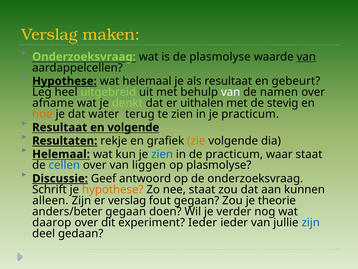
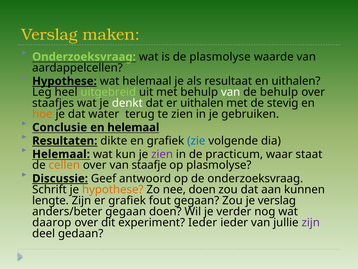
van at (306, 57) underline: present -> none
en gebeurt: gebeurt -> uithalen
de namen: namen -> behulp
afname: afname -> staafjes
denkt colour: light green -> white
je practicum: practicum -> gebruiken
Resultaat at (60, 127): Resultaat -> Conclusie
en volgende: volgende -> helemaal
rekje: rekje -> dikte
zie colour: orange -> blue
zien at (162, 154) colour: blue -> purple
cellen colour: blue -> orange
liggen: liggen -> staafje
nee staat: staat -> doen
alleen: alleen -> lengte
er verslag: verslag -> grafiek
je theorie: theorie -> verslag
zijn at (311, 222) colour: blue -> purple
